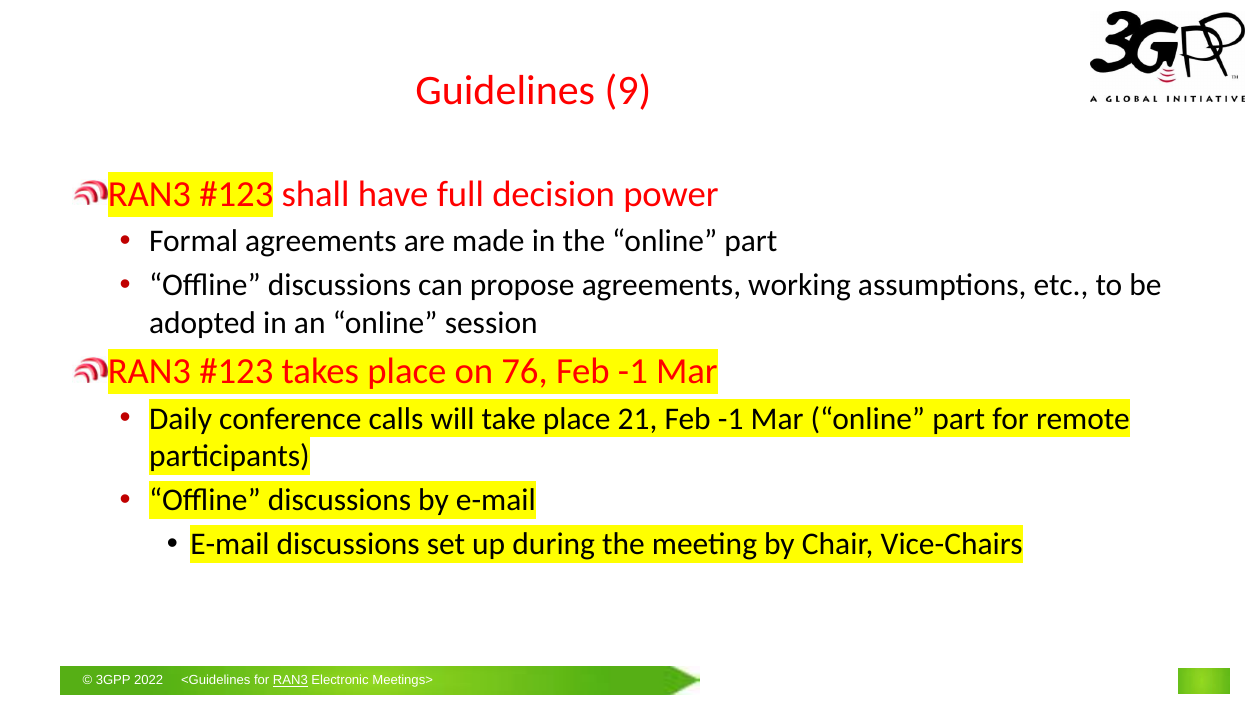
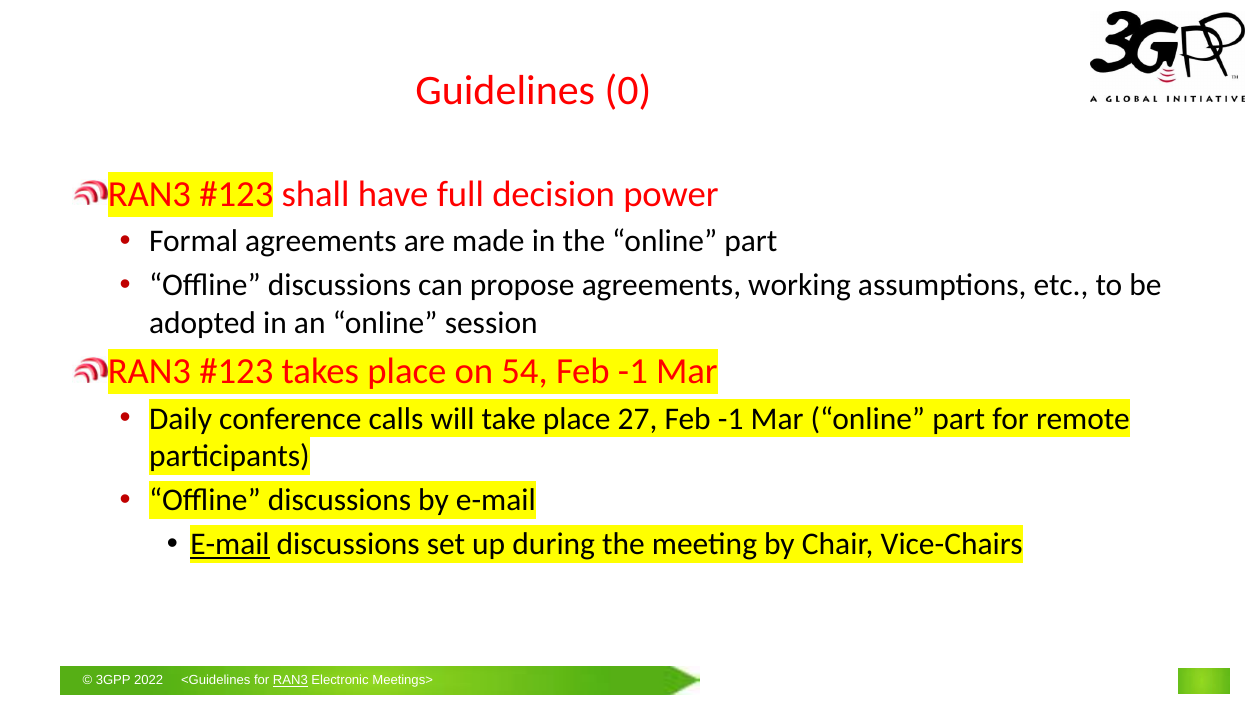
9: 9 -> 0
76: 76 -> 54
21: 21 -> 27
E-mail at (230, 545) underline: none -> present
